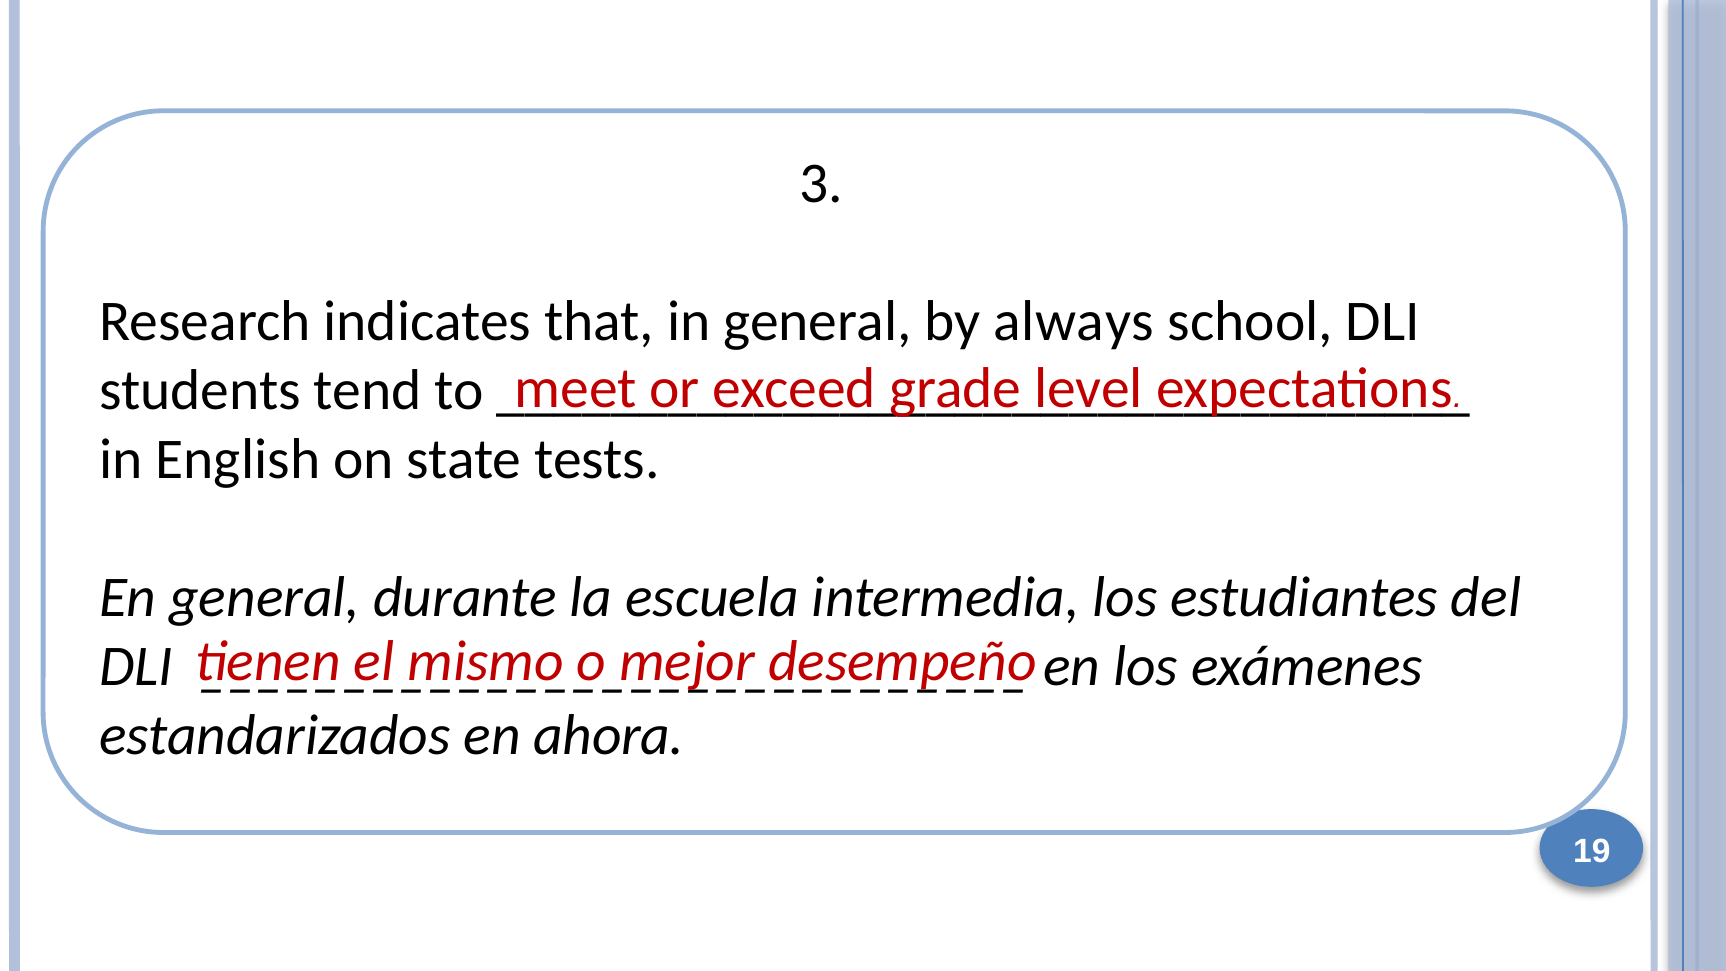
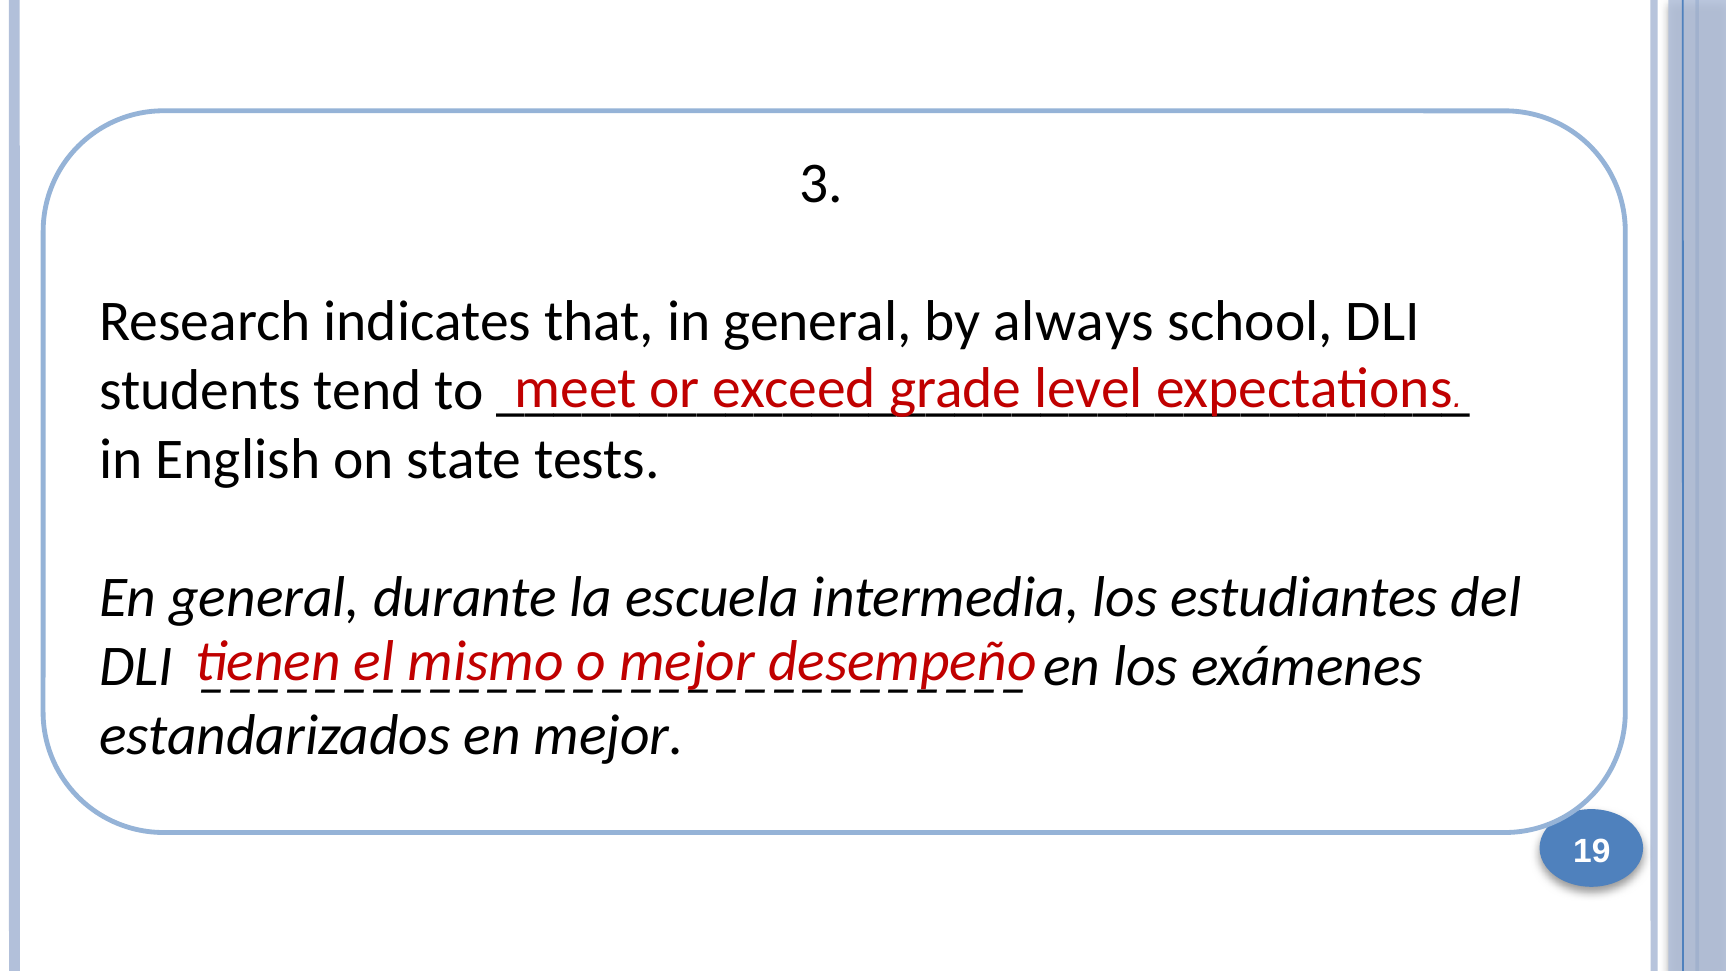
en ahora: ahora -> mejor
